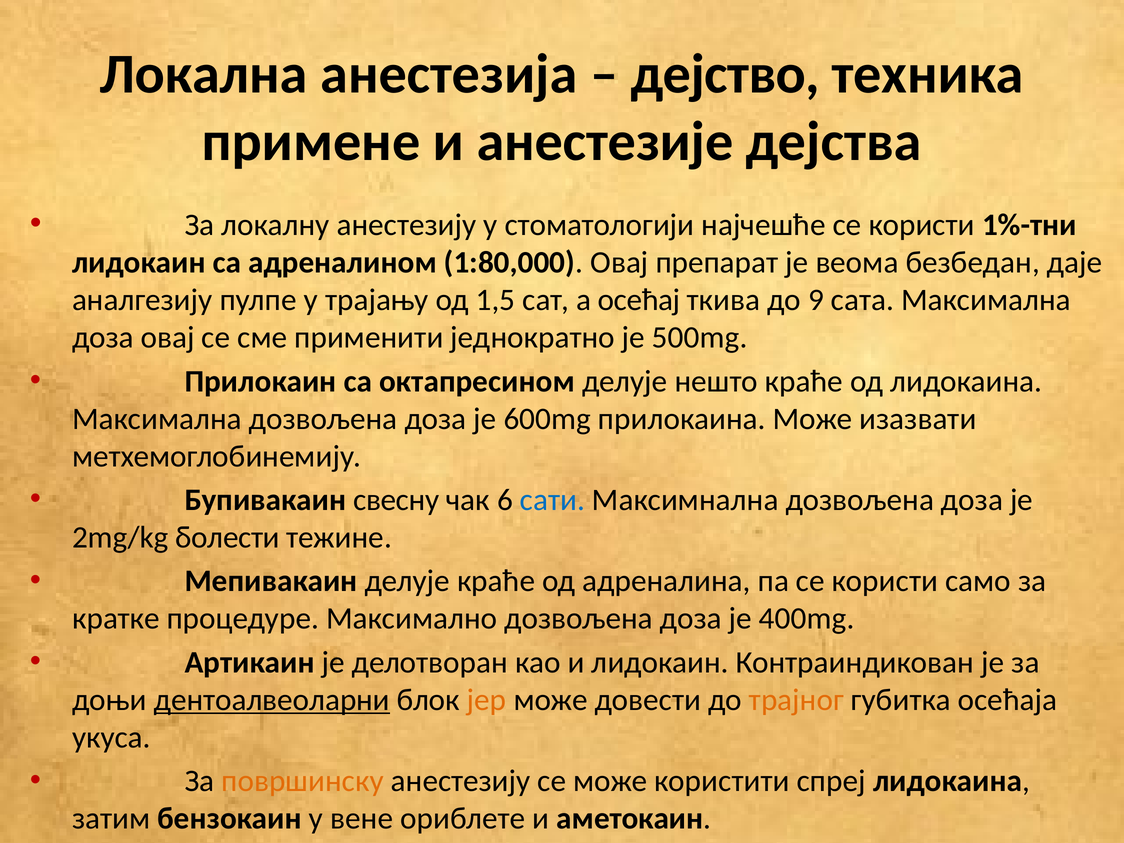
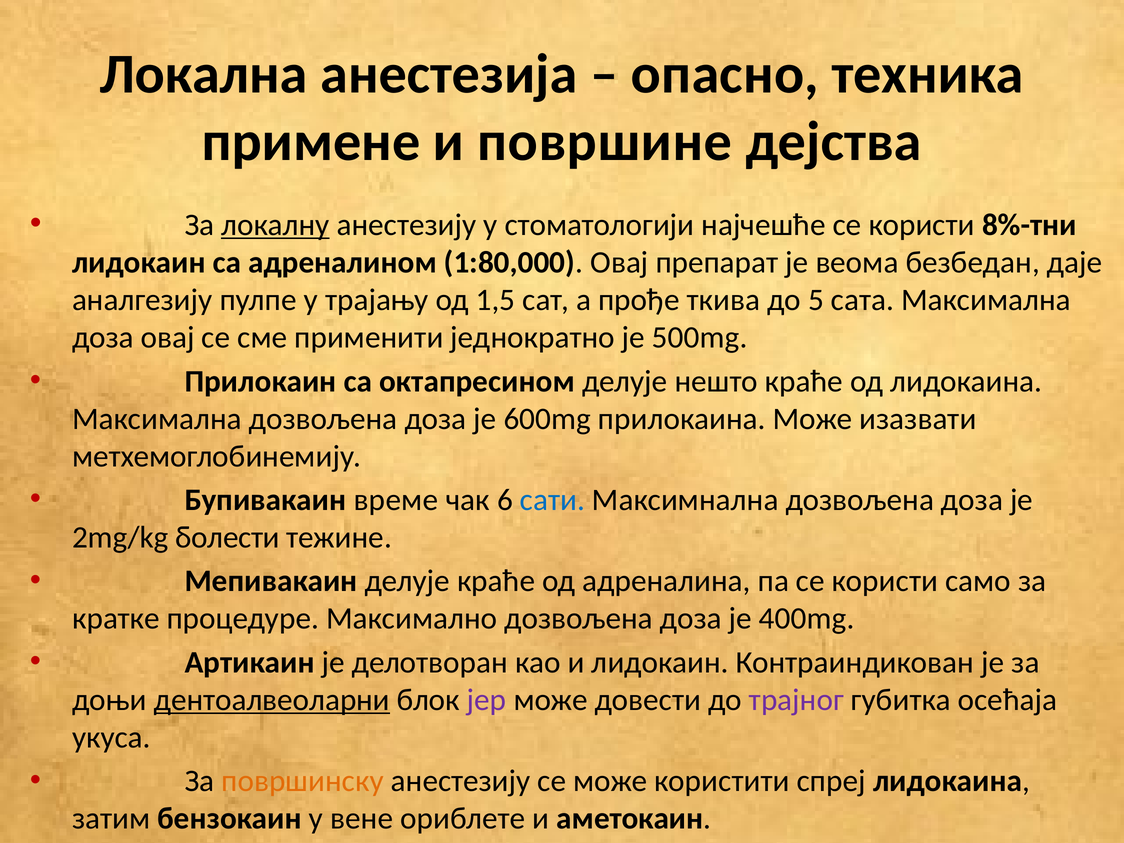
дејство: дејство -> опасно
анестезије: анестезије -> површине
локалну underline: none -> present
1%-тни: 1%-тни -> 8%-тни
осећај: осећај -> прође
9: 9 -> 5
свесну: свесну -> време
јер colour: orange -> purple
трајног colour: orange -> purple
